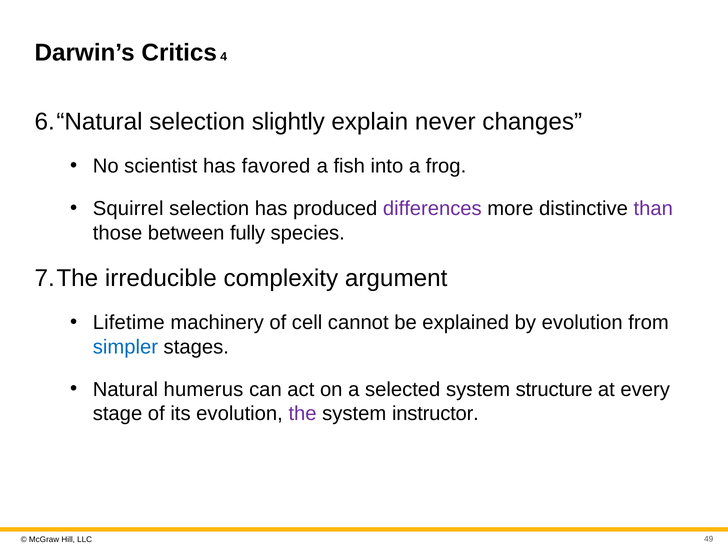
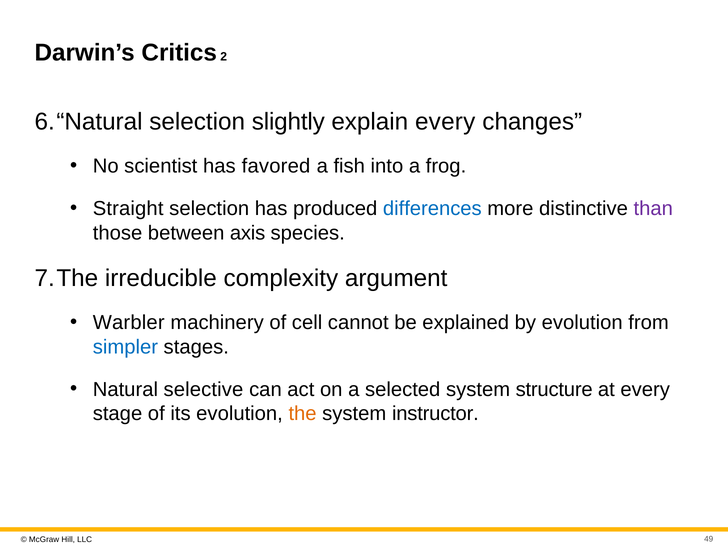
4: 4 -> 2
explain never: never -> every
Squirrel: Squirrel -> Straight
differences colour: purple -> blue
fully: fully -> axis
Lifetime: Lifetime -> Warbler
humerus: humerus -> selective
the colour: purple -> orange
